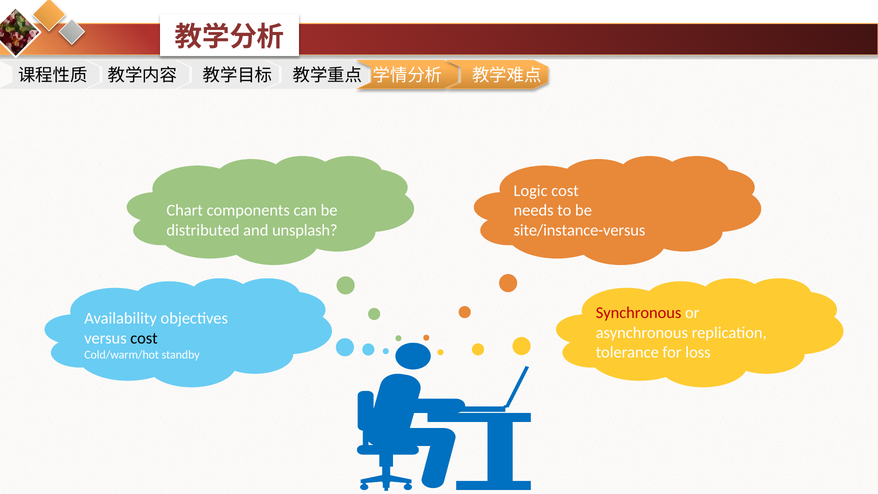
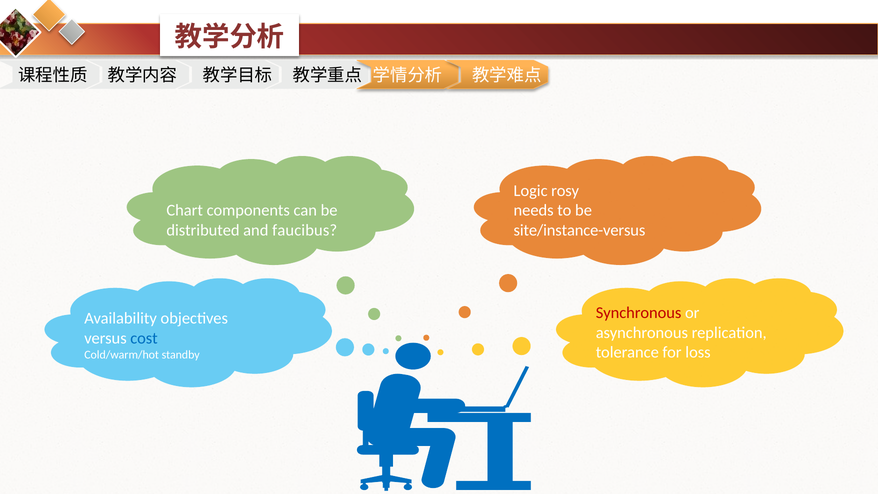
Logic cost: cost -> rosy
unsplash: unsplash -> faucibus
cost at (144, 338) colour: black -> blue
